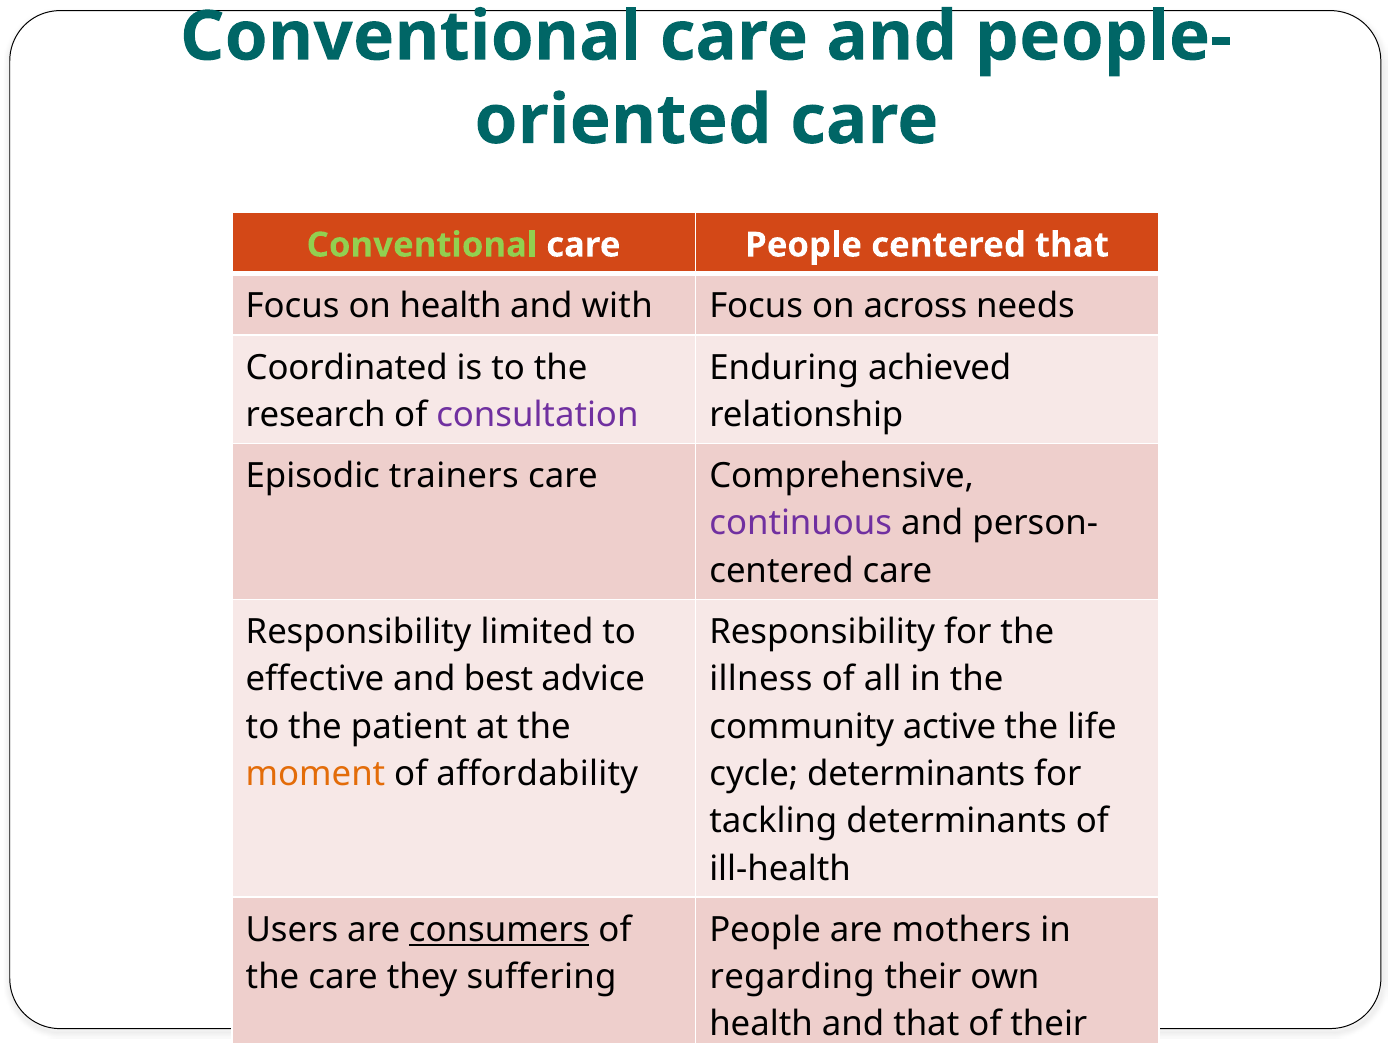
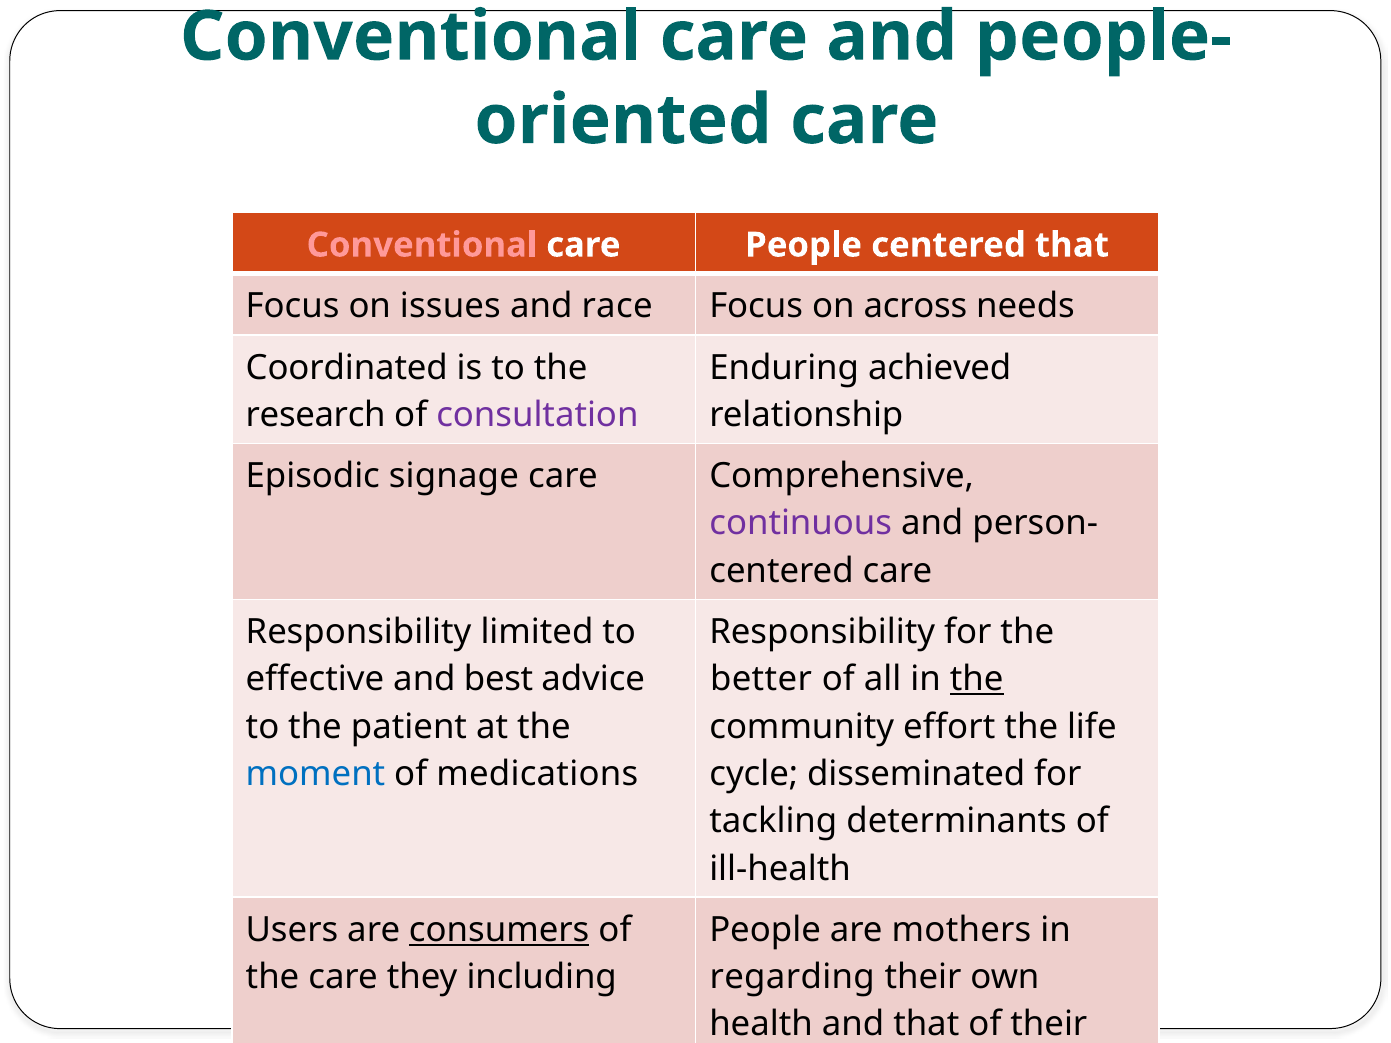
Conventional at (422, 245) colour: light green -> pink
on health: health -> issues
with: with -> race
trainers: trainers -> signage
illness: illness -> better
the at (977, 679) underline: none -> present
active: active -> effort
moment colour: orange -> blue
affordability: affordability -> medications
cycle determinants: determinants -> disseminated
suffering: suffering -> including
